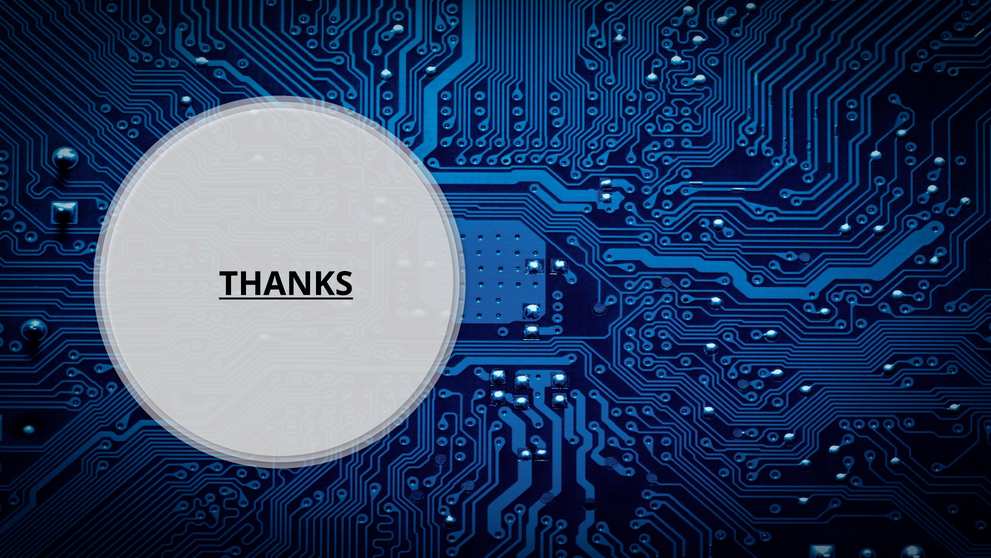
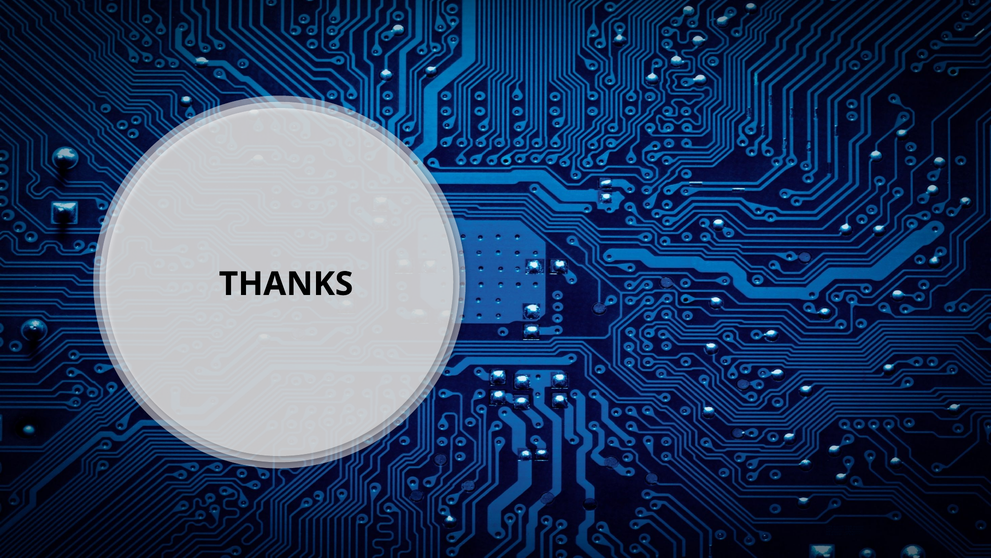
THANKS underline: present -> none
